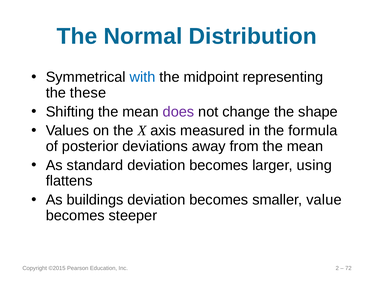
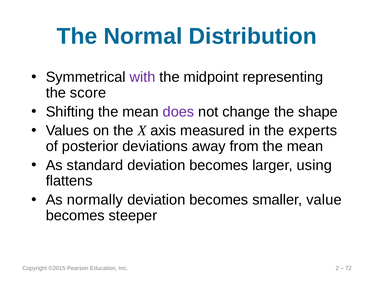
with colour: blue -> purple
these: these -> score
formula: formula -> experts
buildings: buildings -> normally
